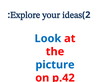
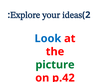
picture colour: blue -> green
